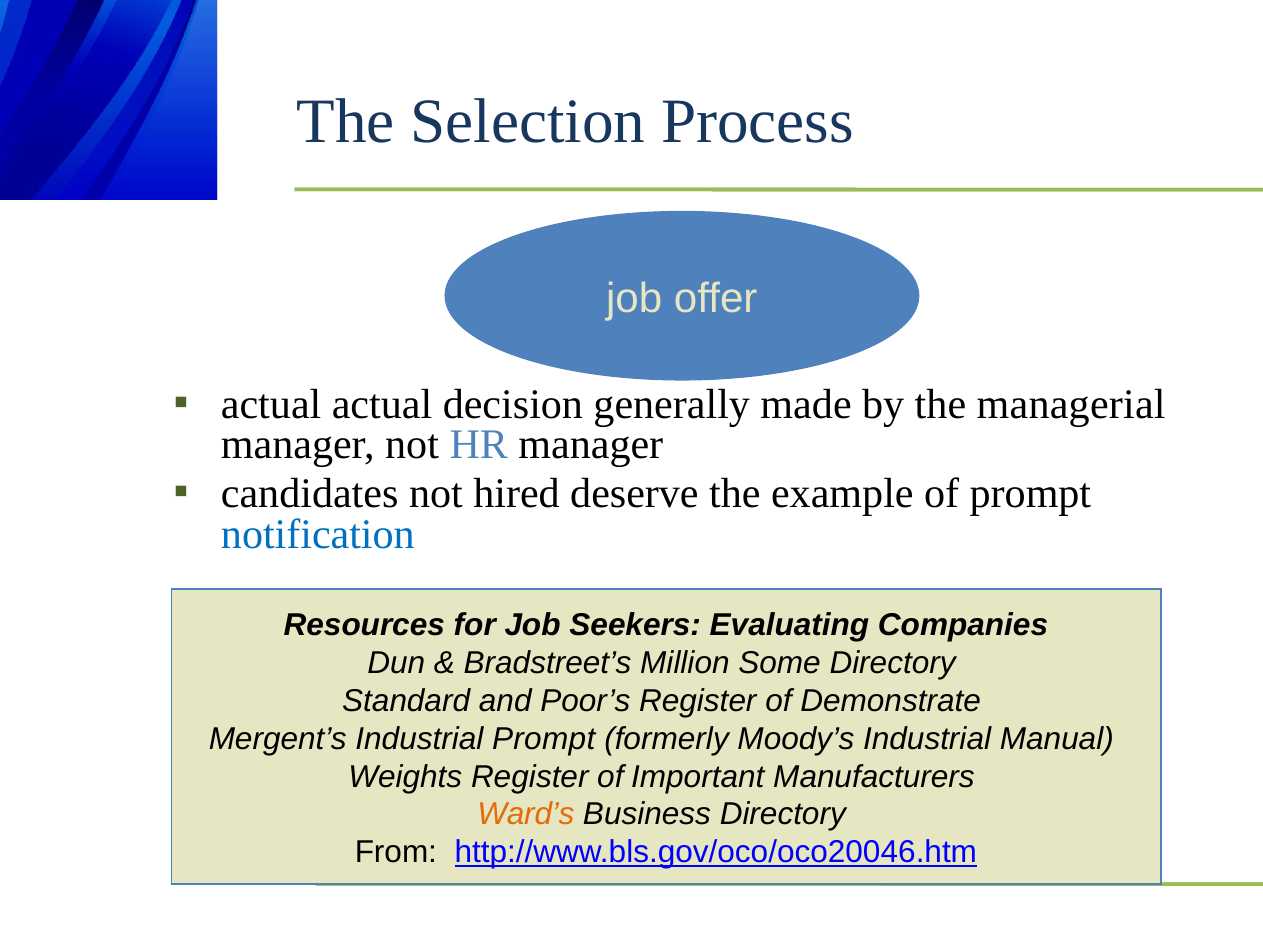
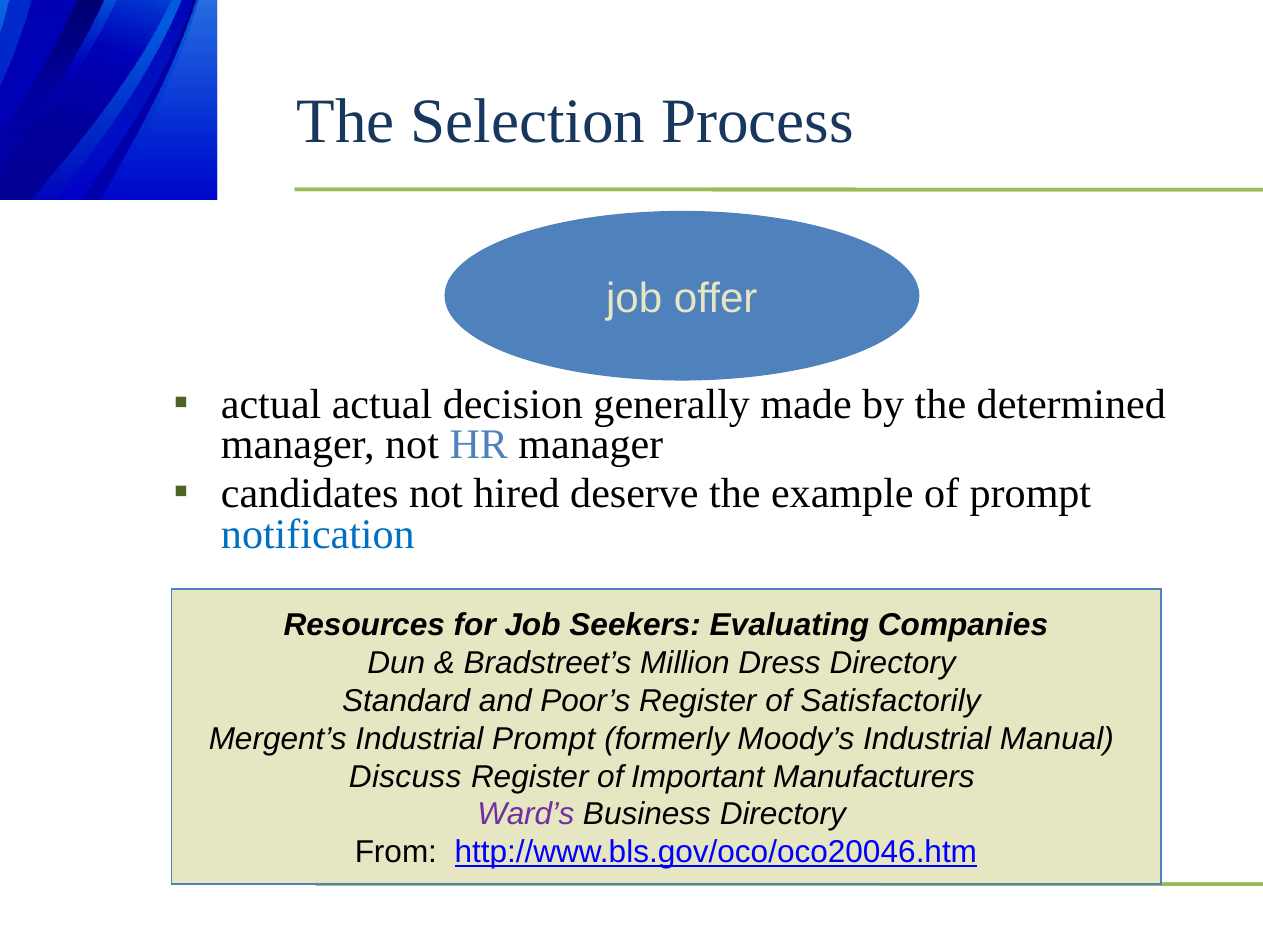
managerial: managerial -> determined
Some: Some -> Dress
Demonstrate: Demonstrate -> Satisfactorily
Weights: Weights -> Discuss
Ward’s colour: orange -> purple
